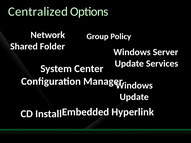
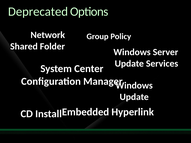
Centralized: Centralized -> Deprecated
